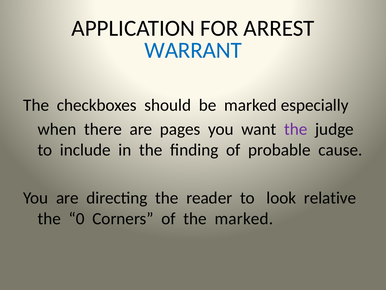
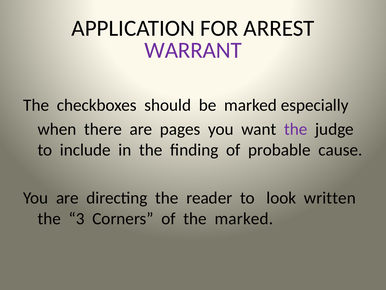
WARRANT colour: blue -> purple
relative: relative -> written
0: 0 -> 3
